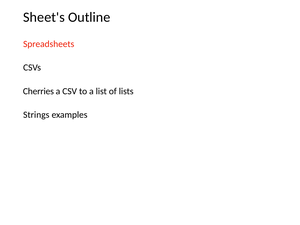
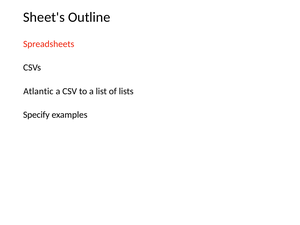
Cherries: Cherries -> Atlantic
Strings: Strings -> Specify
